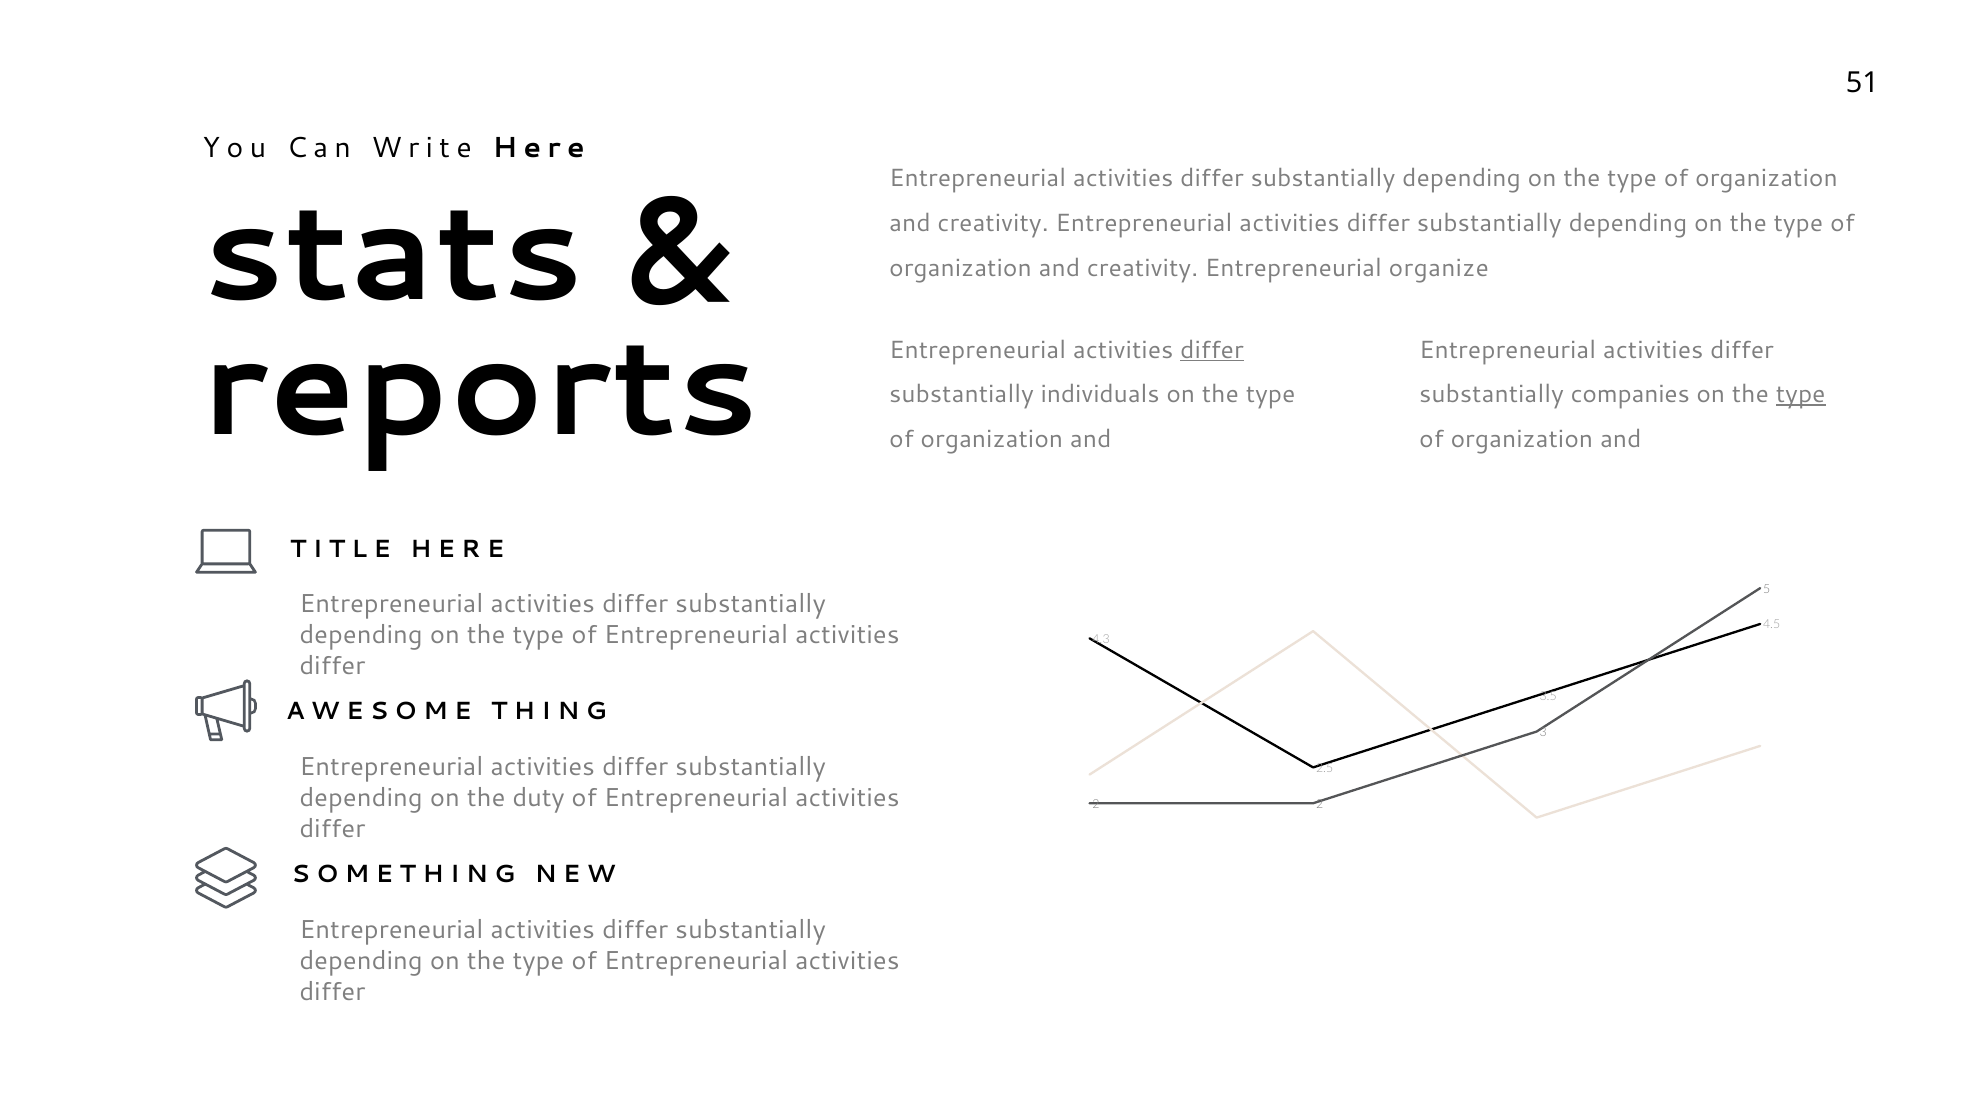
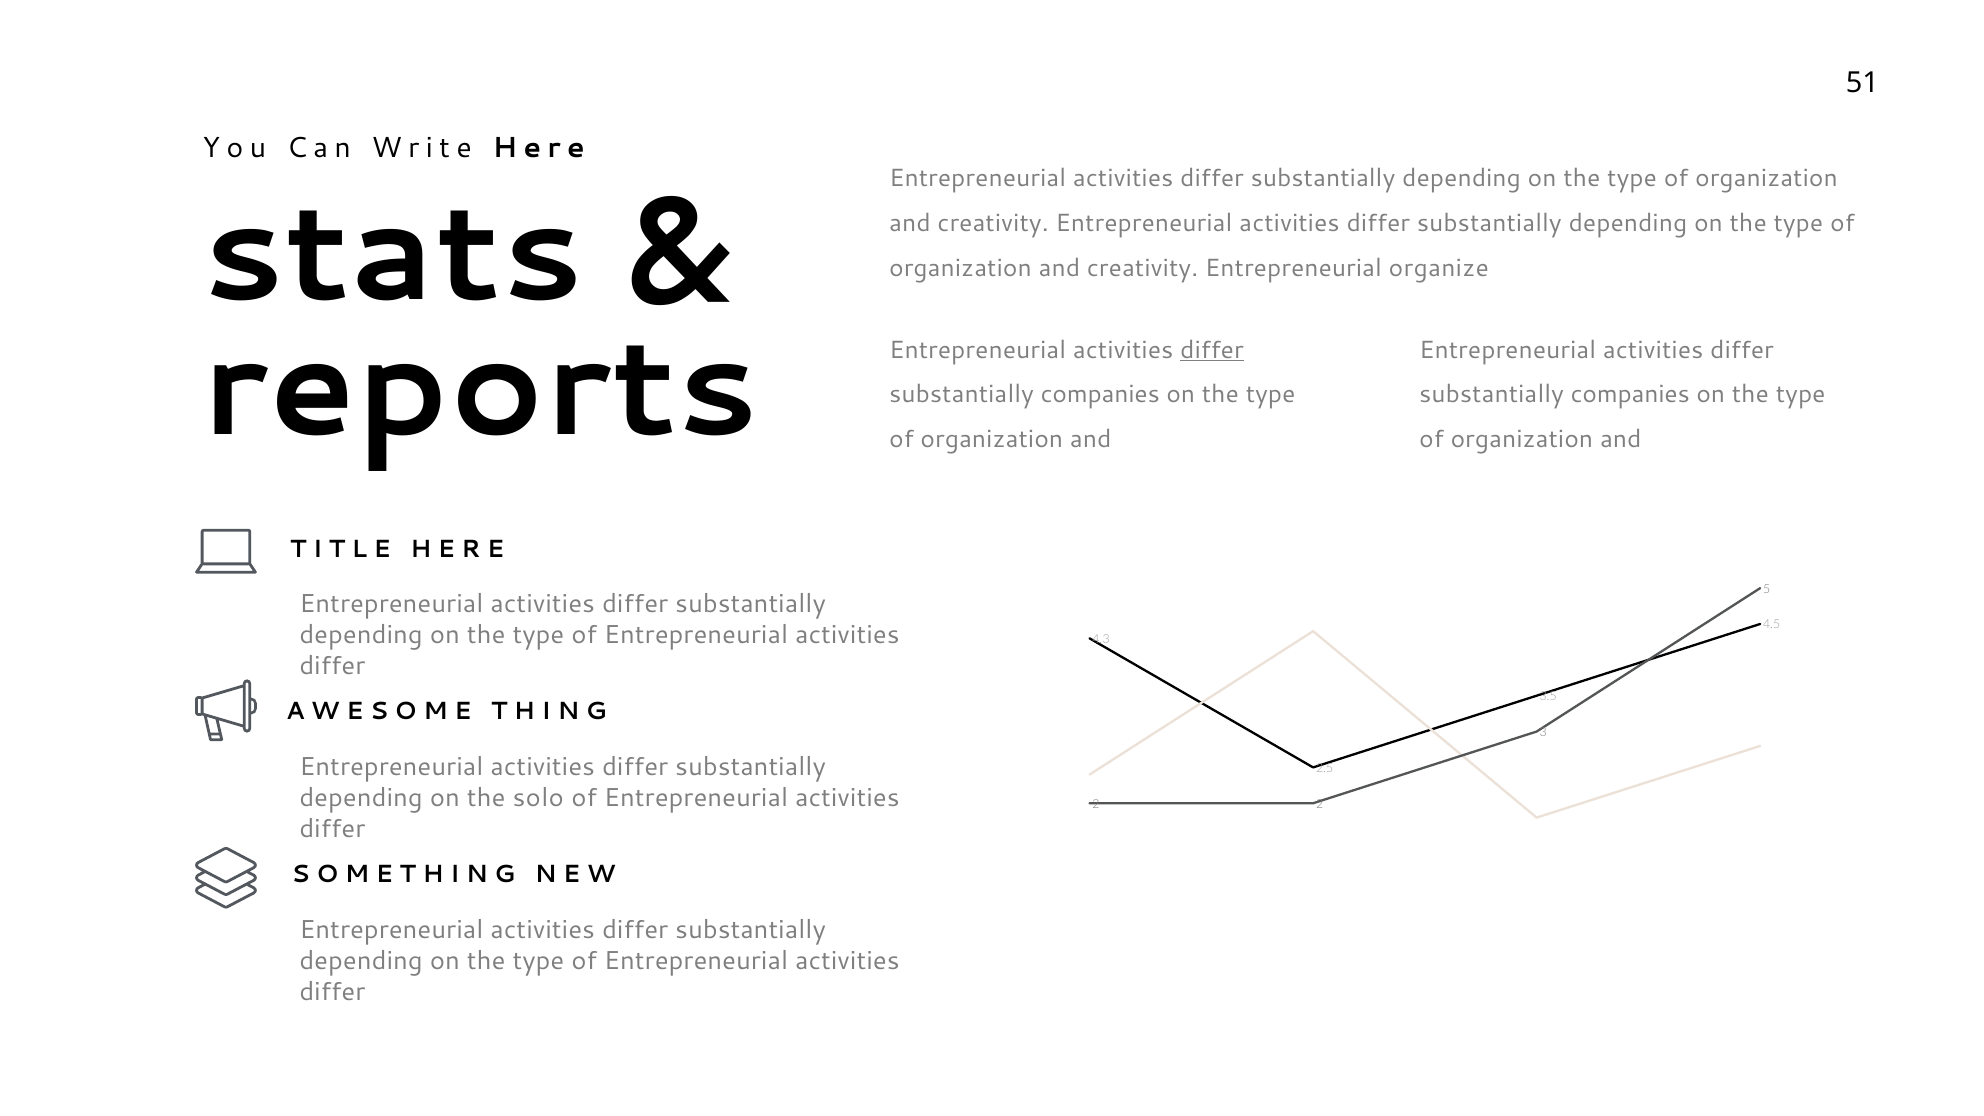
individuals at (1100, 395): individuals -> companies
type at (1801, 395) underline: present -> none
duty: duty -> solo
